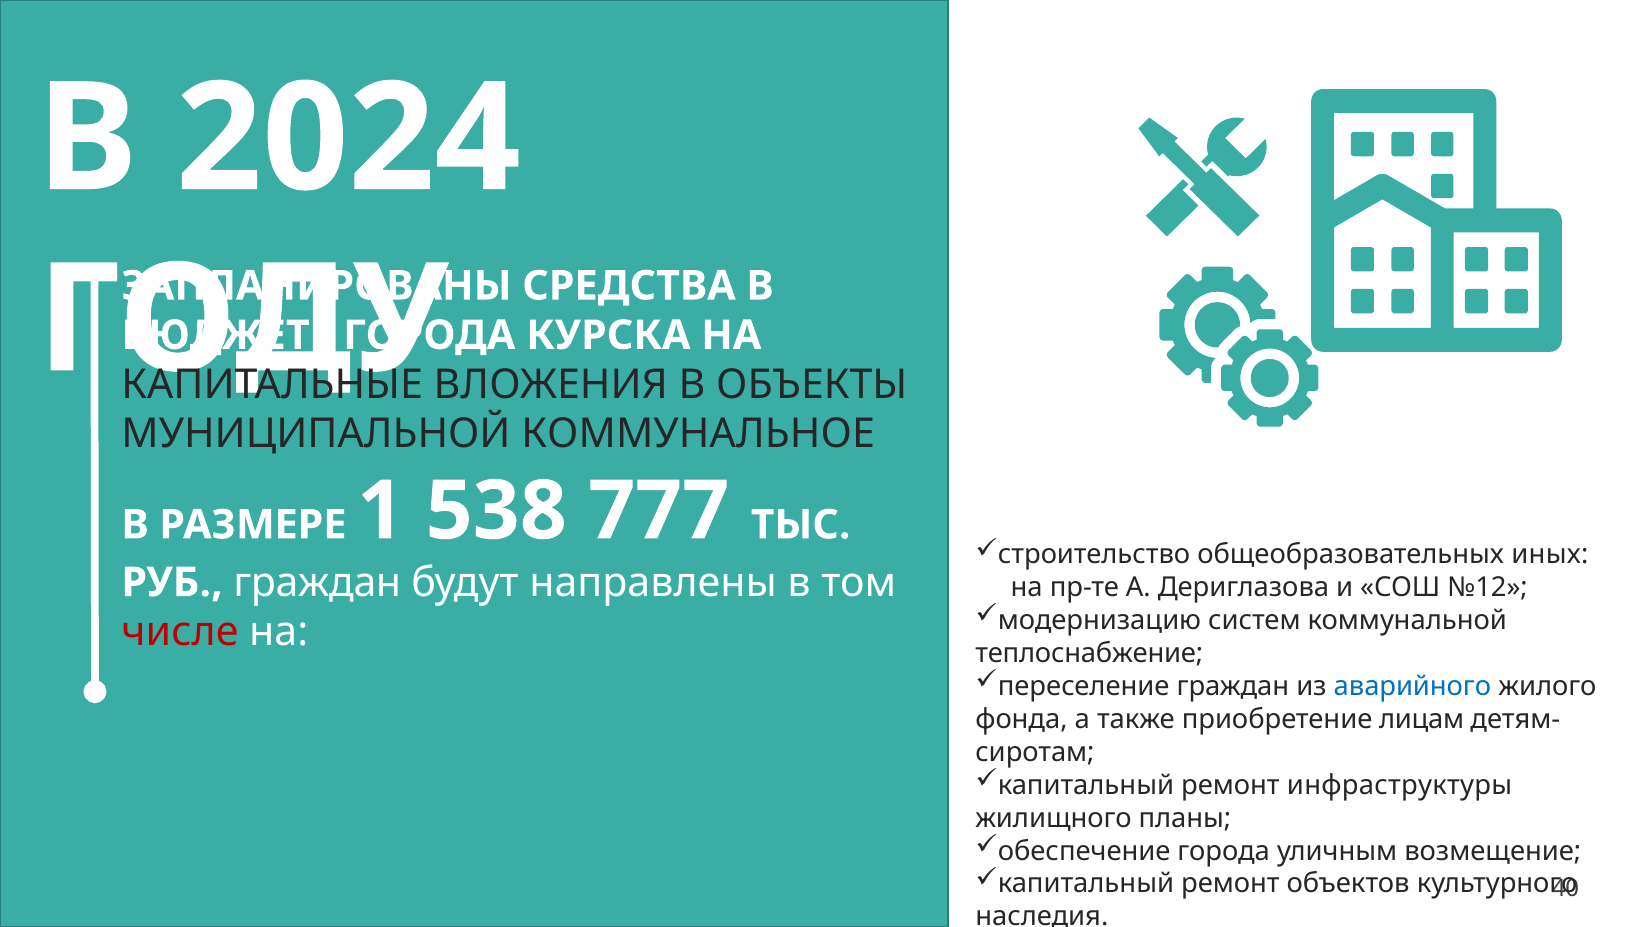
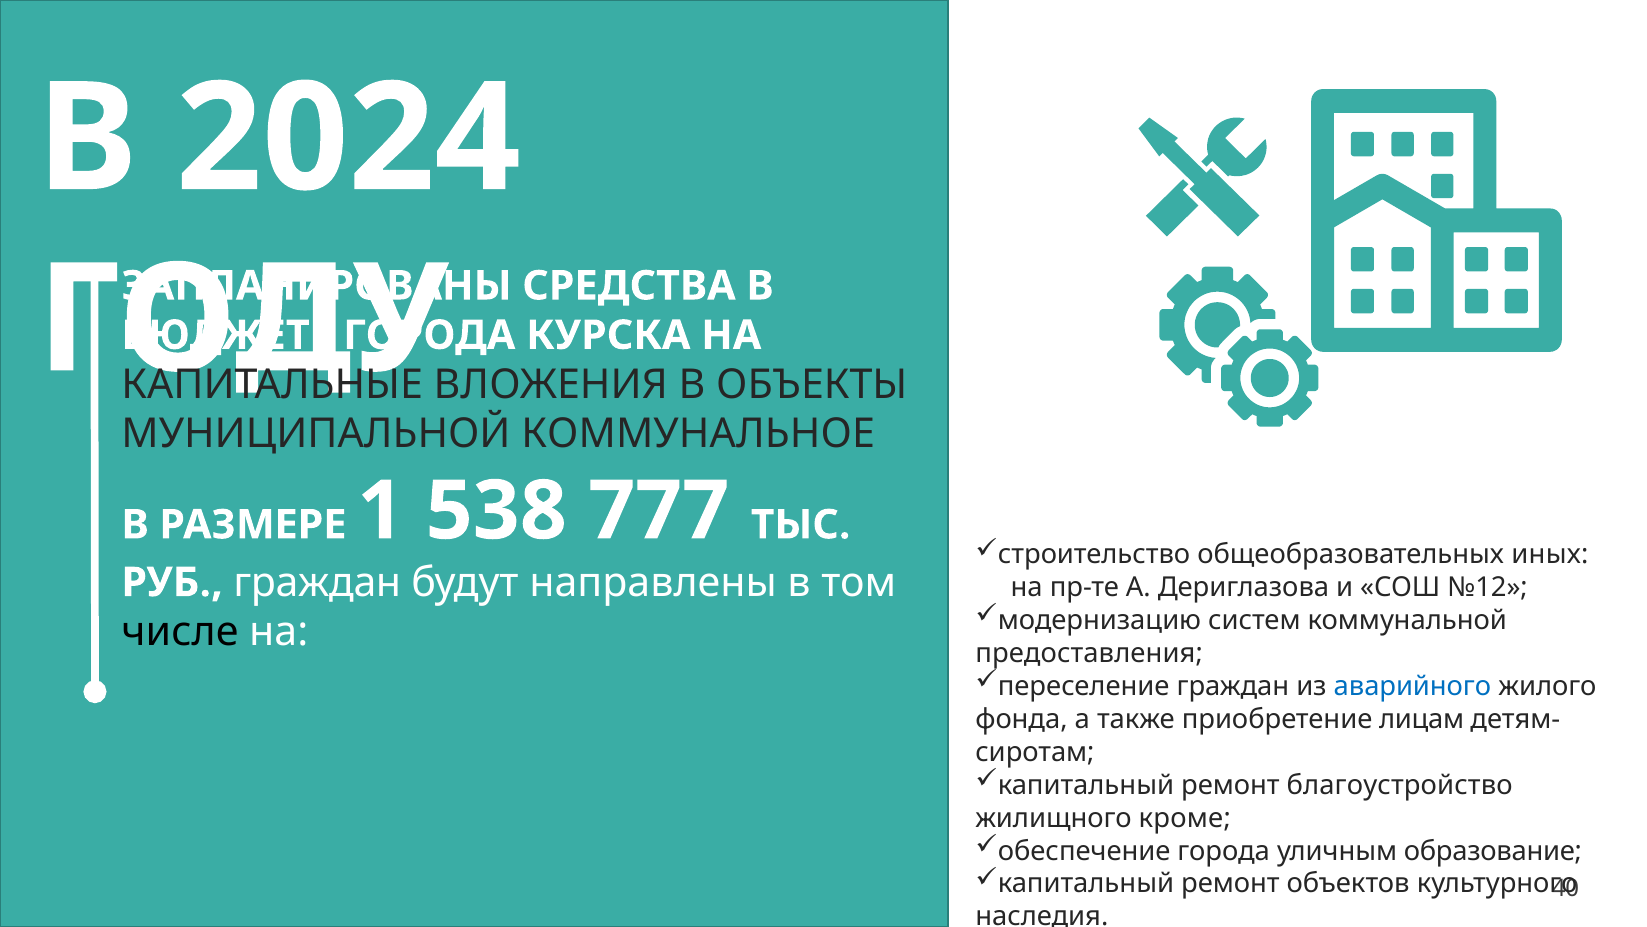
числе colour: red -> black
теплоснабжение: теплоснабжение -> предоставления
инфраструктуры: инфраструктуры -> благоустройство
планы: планы -> кроме
возмещение: возмещение -> образование
